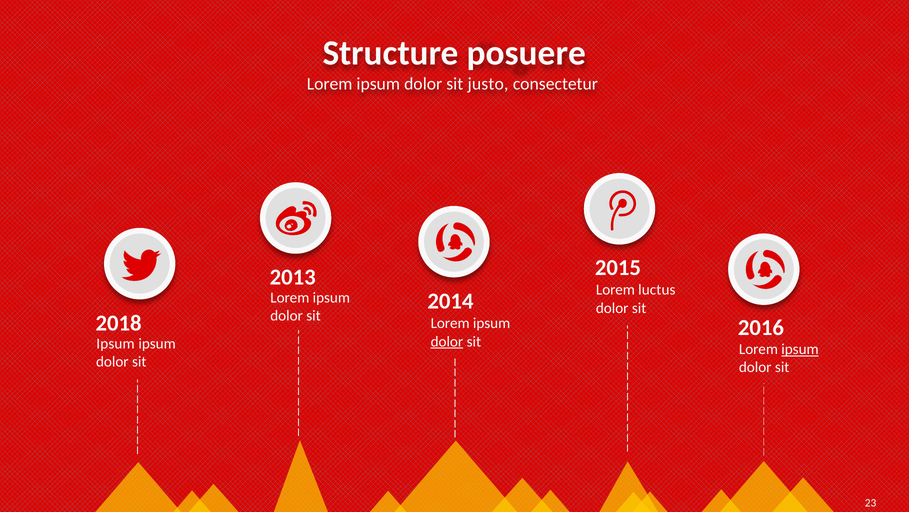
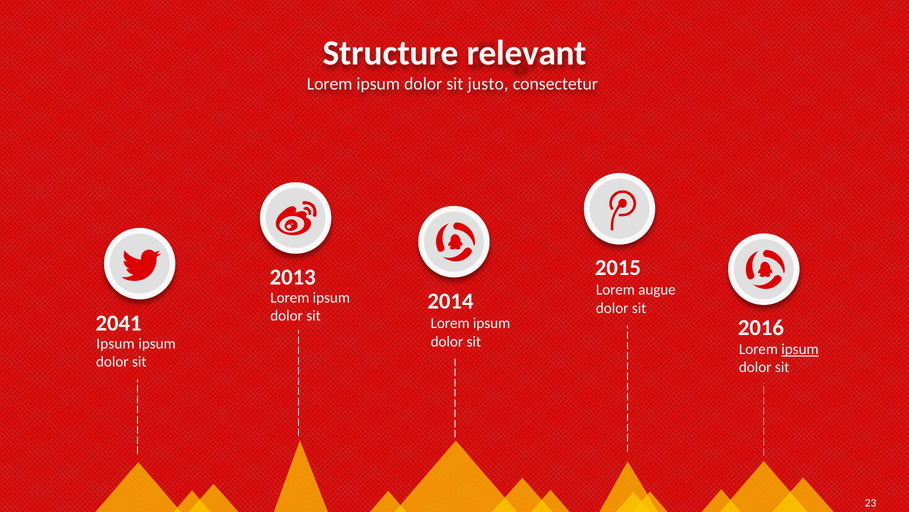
posuere: posuere -> relevant
luctus: luctus -> augue
2018: 2018 -> 2041
dolor at (447, 341) underline: present -> none
